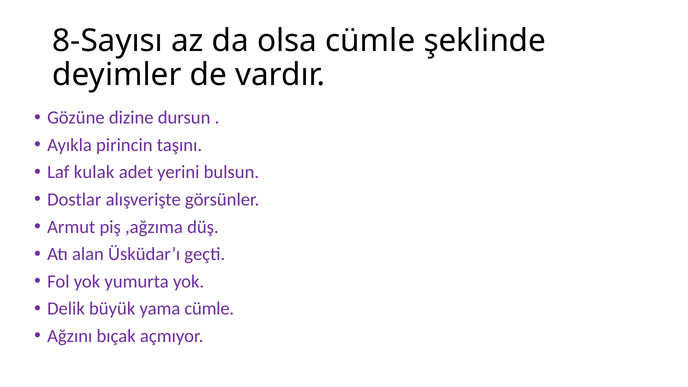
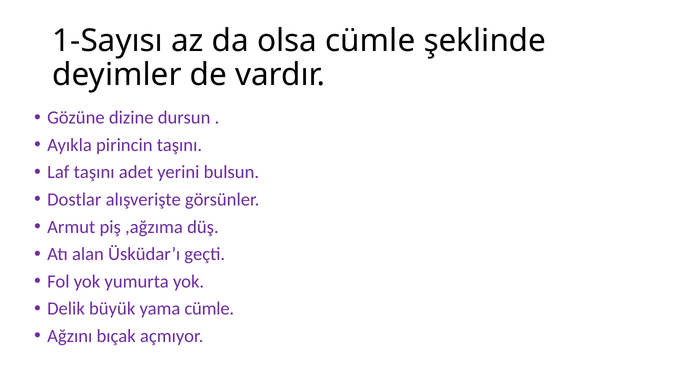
8-Sayısı: 8-Sayısı -> 1-Sayısı
Laf kulak: kulak -> taşını
